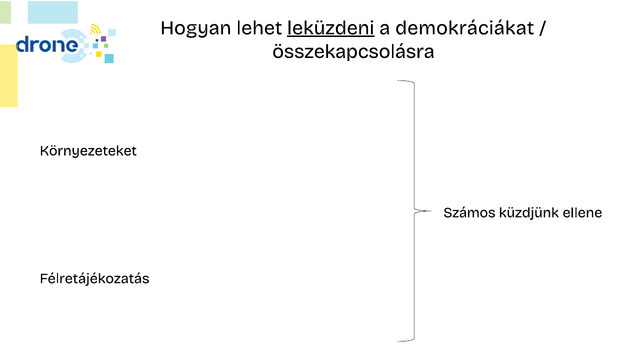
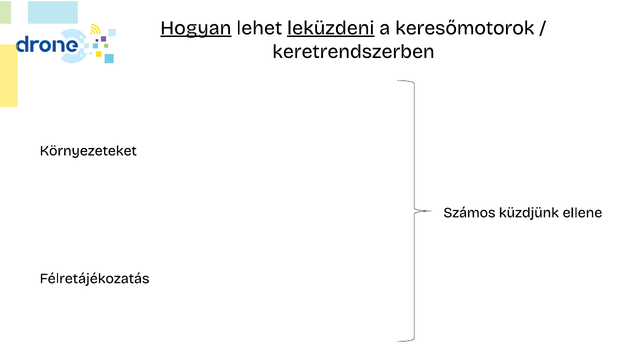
Hogyan underline: none -> present
demokráciákat: demokráciákat -> keresőmotorok
összekapcsolásra: összekapcsolásra -> keretrendszerben
